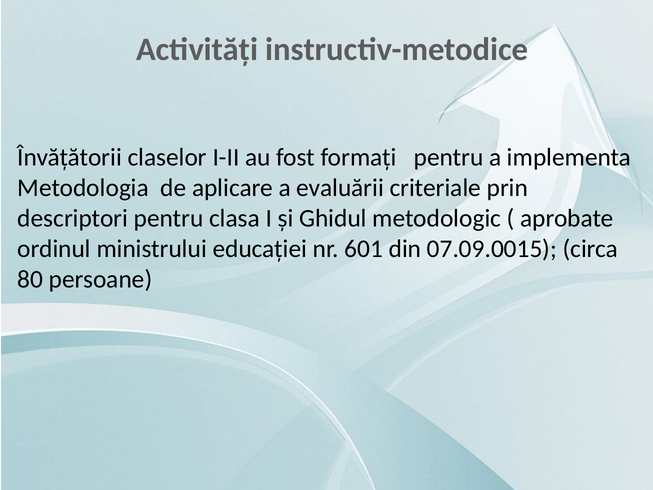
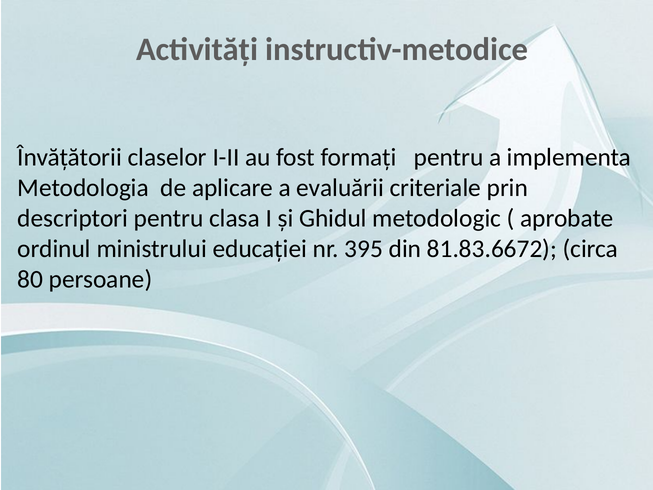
601: 601 -> 395
07.09.0015: 07.09.0015 -> 81.83.6672
